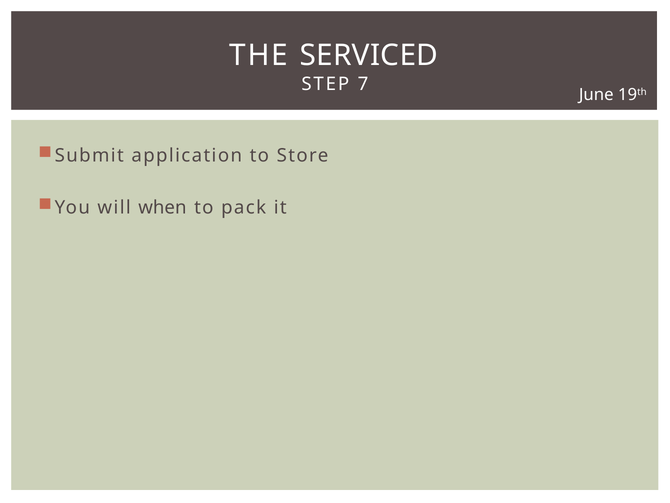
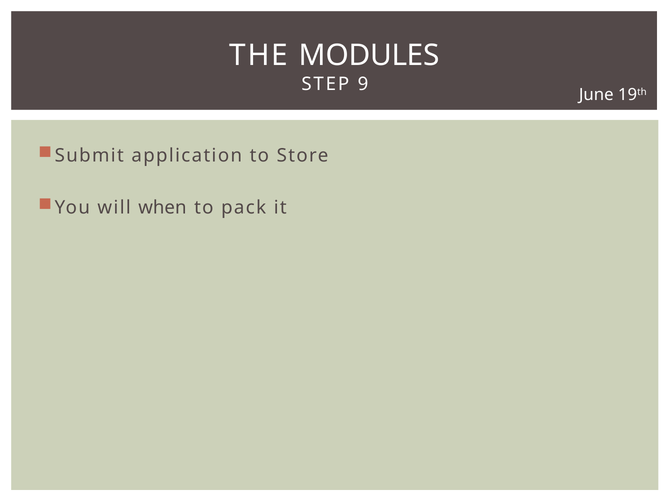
SERVICED: SERVICED -> MODULES
7: 7 -> 9
